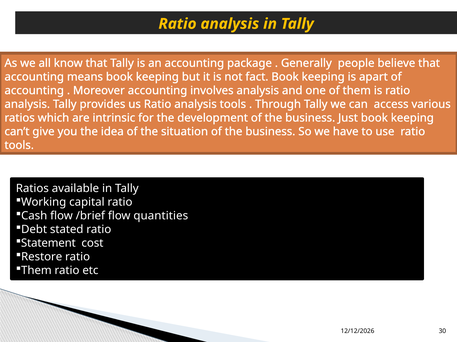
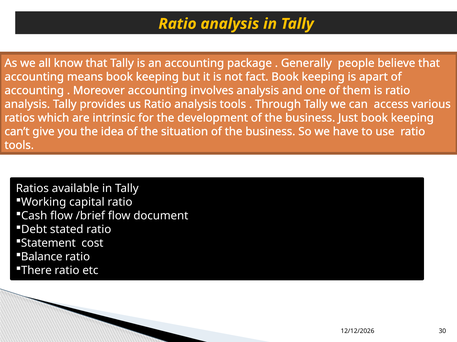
quantities: quantities -> document
Restore: Restore -> Balance
Them at (36, 271): Them -> There
